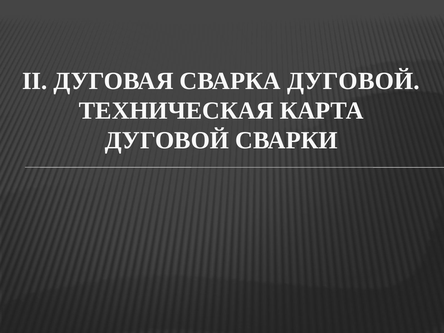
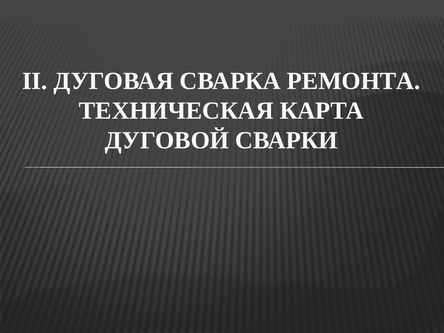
СВАРКА ДУГОВОЙ: ДУГОВОЙ -> РЕМОНТА
